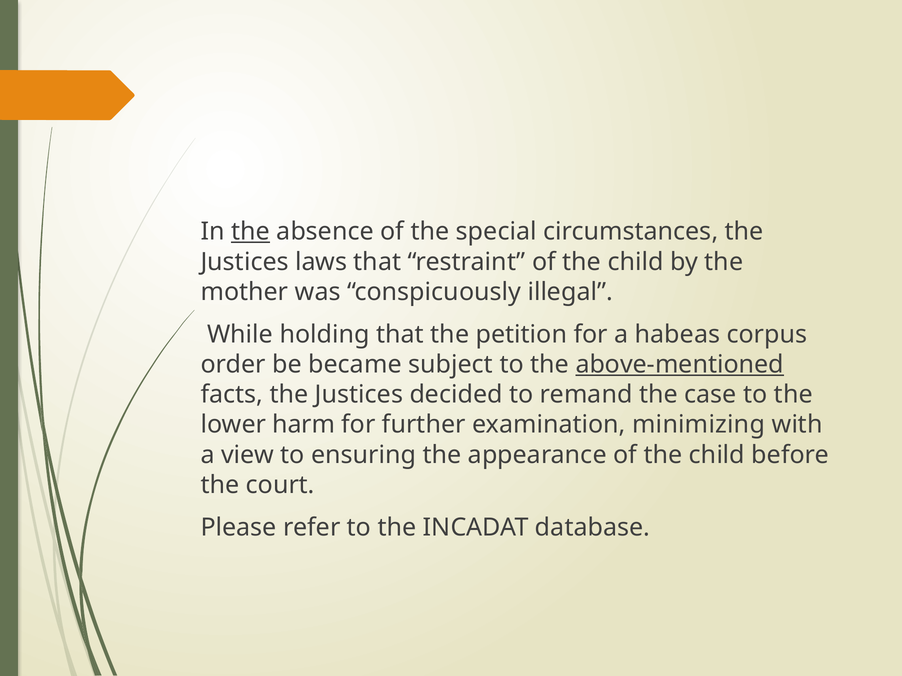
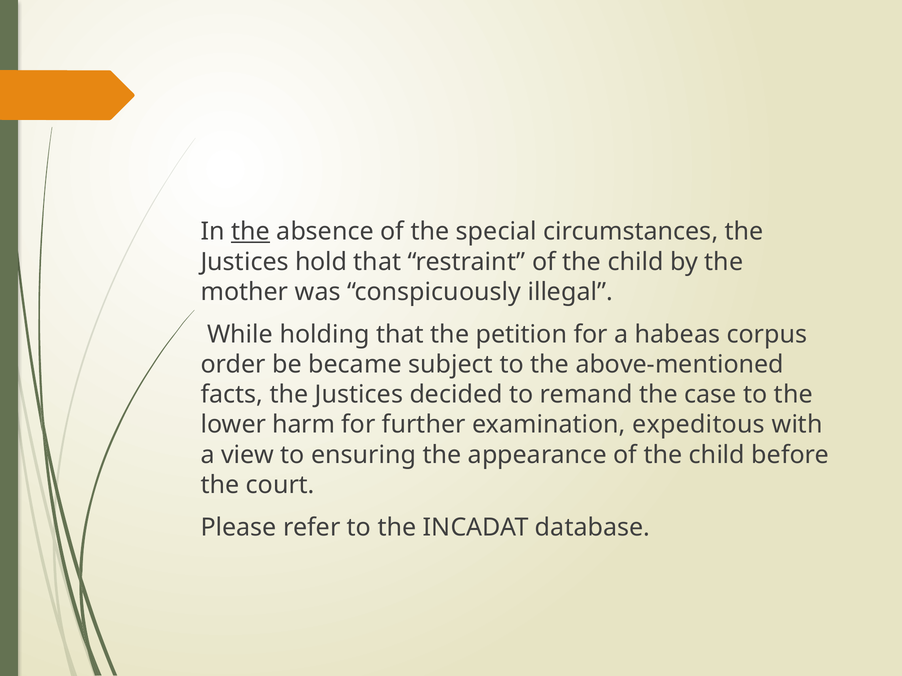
laws: laws -> hold
above-mentioned underline: present -> none
minimizing: minimizing -> expeditous
